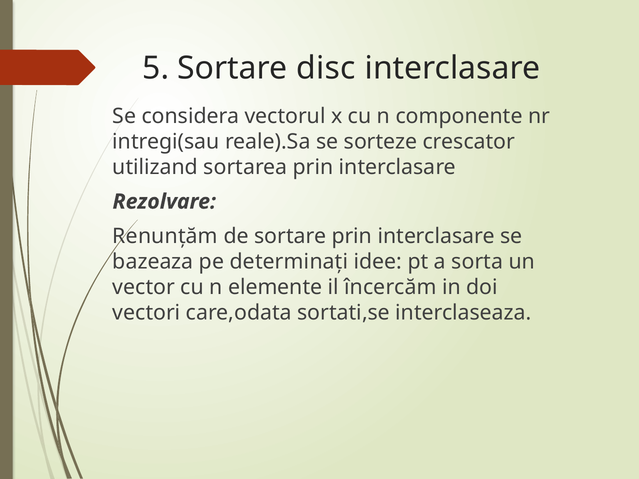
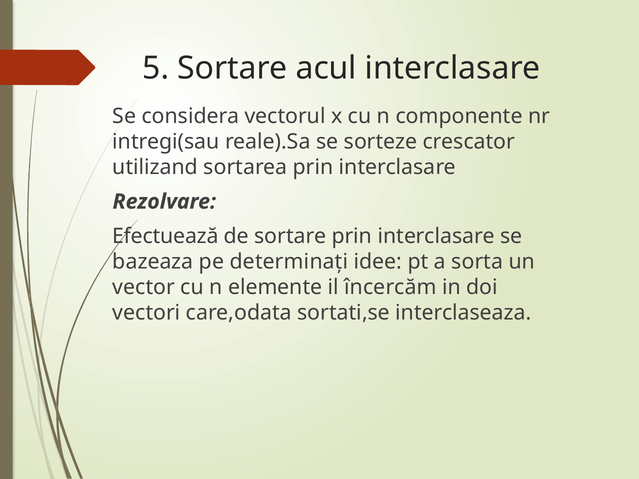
disc: disc -> acul
Renunţăm: Renunţăm -> Efectuează
